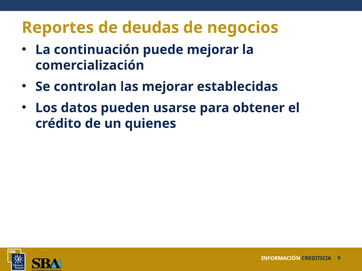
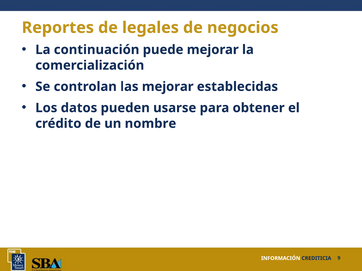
deudas: deudas -> legales
quienes: quienes -> nombre
